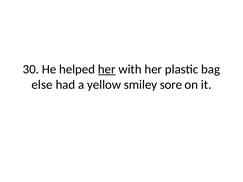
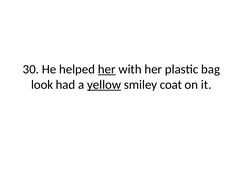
else: else -> look
yellow underline: none -> present
sore: sore -> coat
